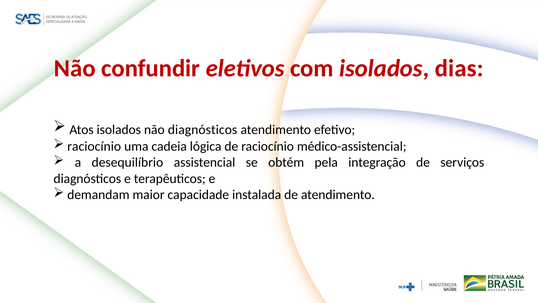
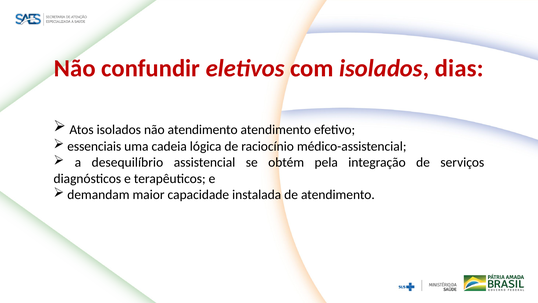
não diagnósticos: diagnósticos -> atendimento
raciocínio at (94, 146): raciocínio -> essenciais
